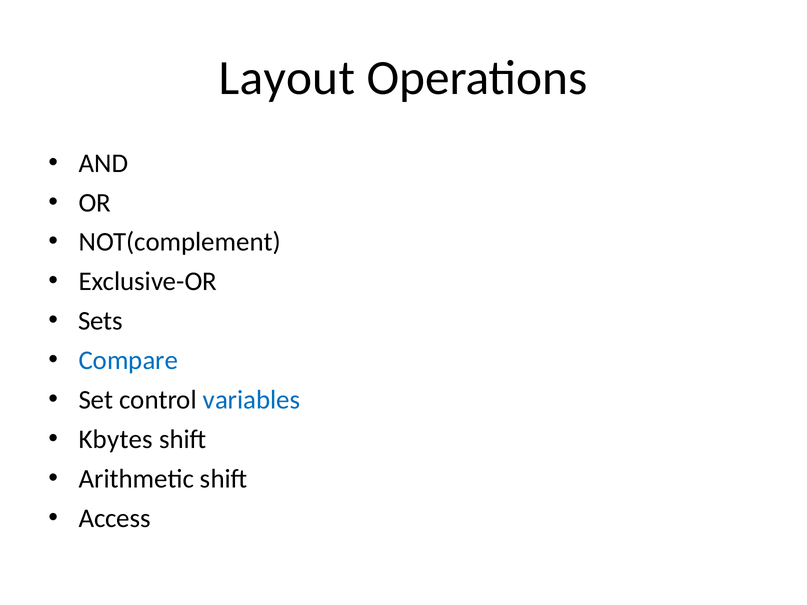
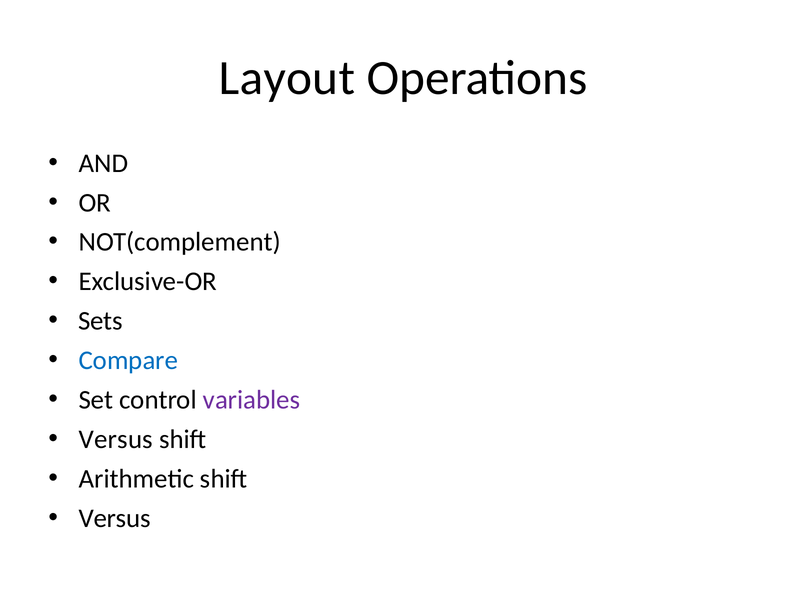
variables colour: blue -> purple
Kbytes at (116, 440): Kbytes -> Versus
Access at (115, 518): Access -> Versus
